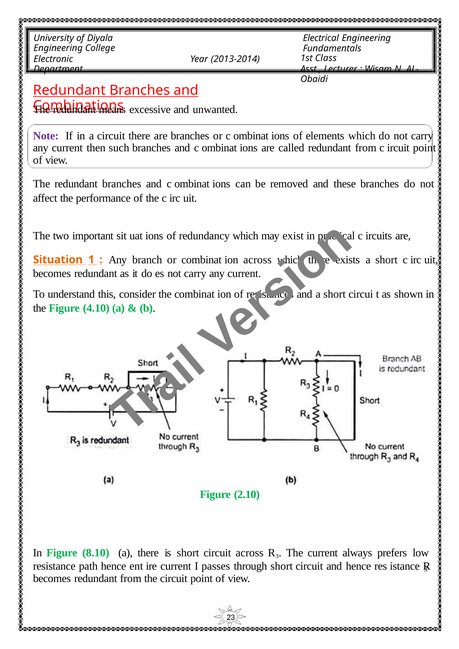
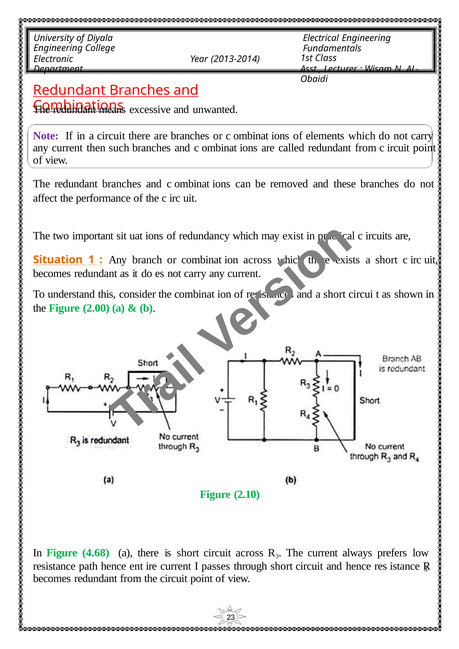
4.10: 4.10 -> 2.00
8.10: 8.10 -> 4.68
